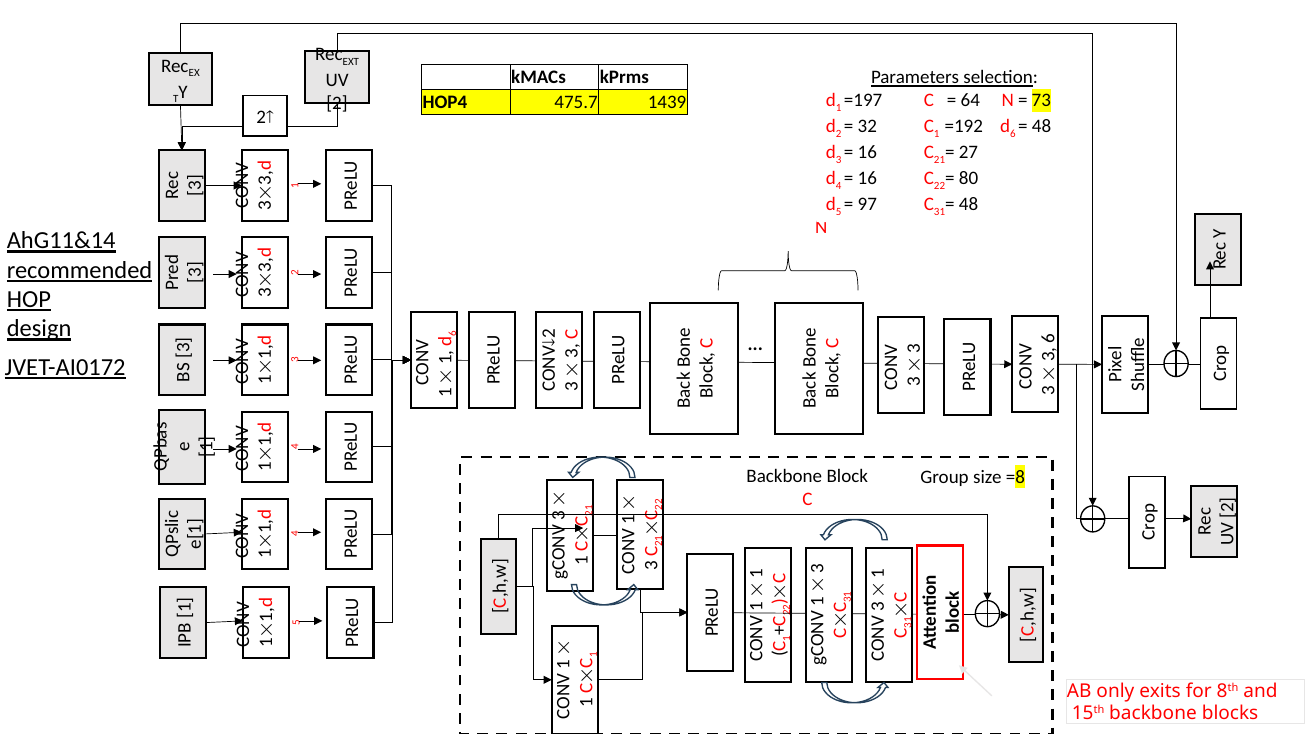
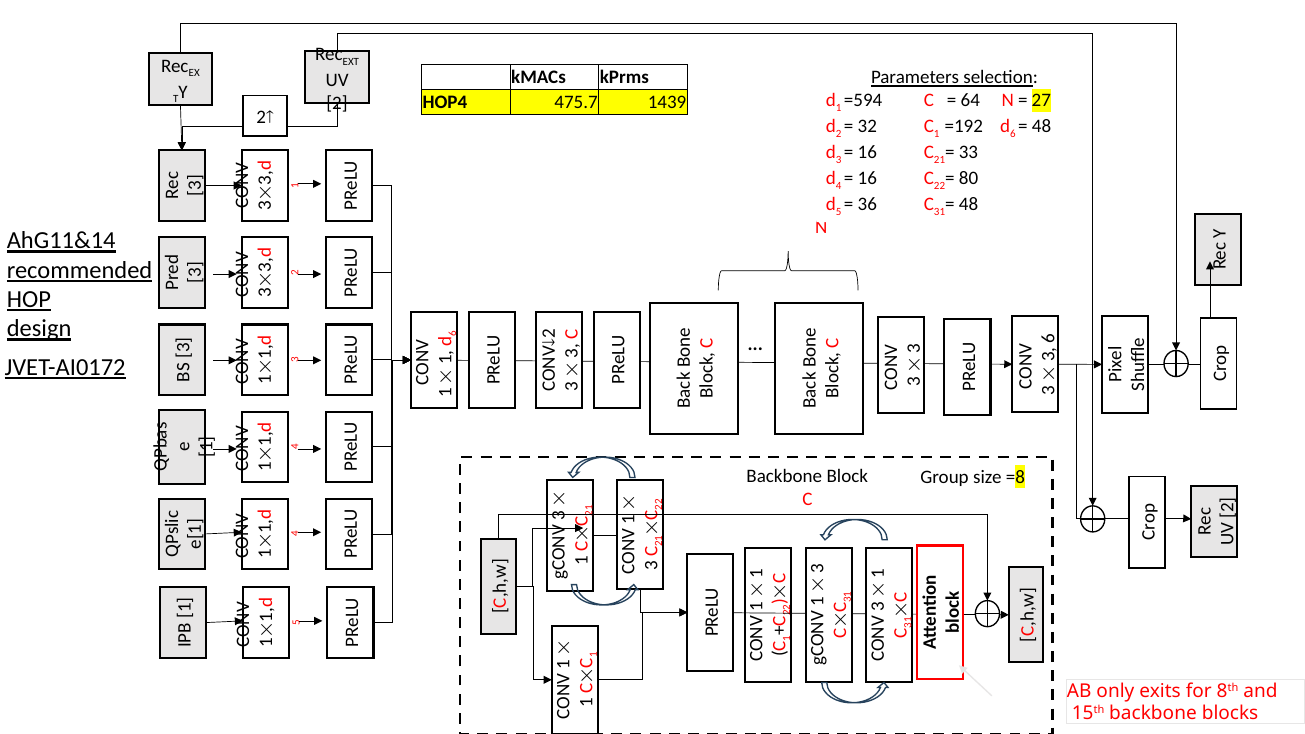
=197: =197 -> =594
73: 73 -> 27
27: 27 -> 33
97: 97 -> 36
